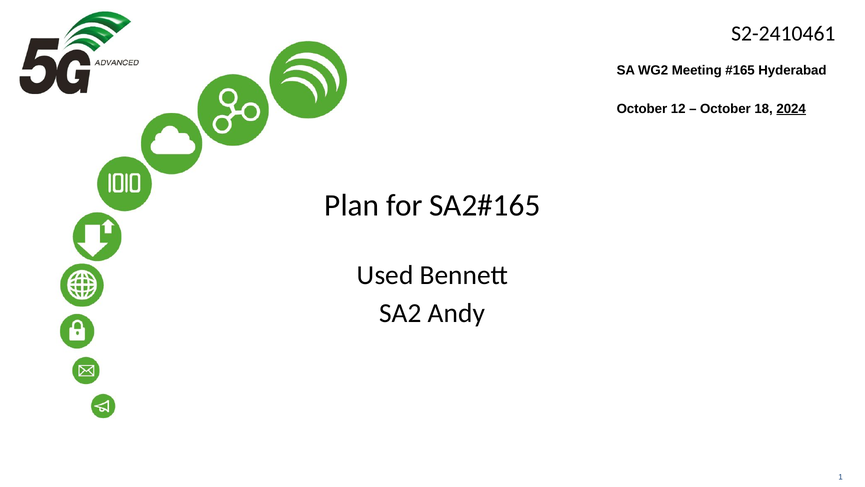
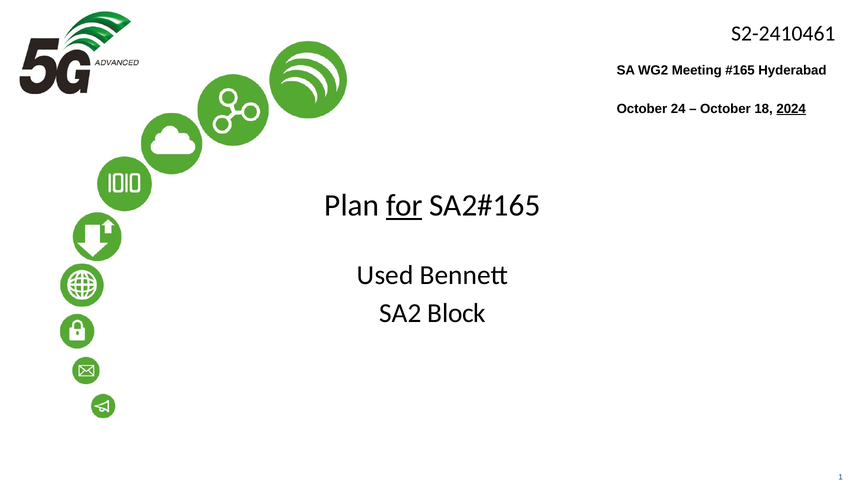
12: 12 -> 24
for underline: none -> present
Andy: Andy -> Block
